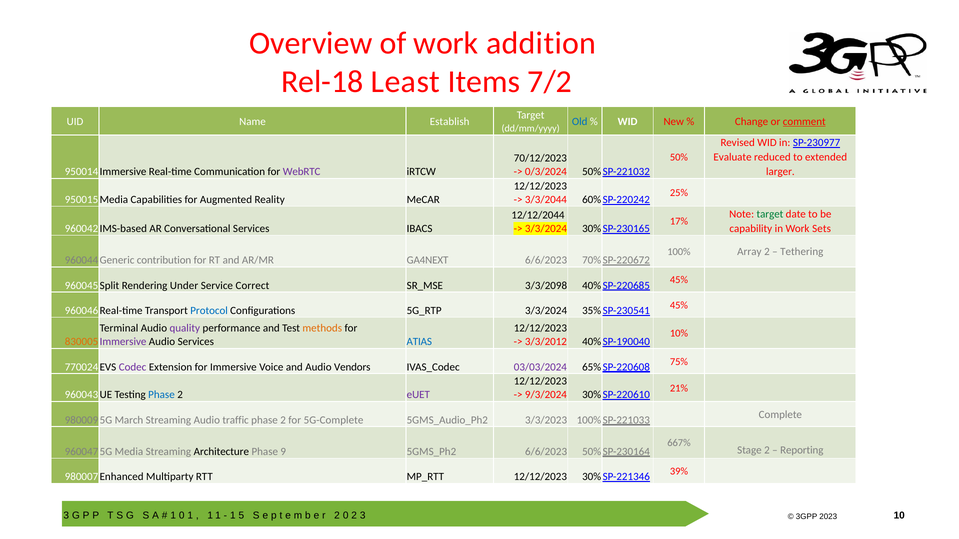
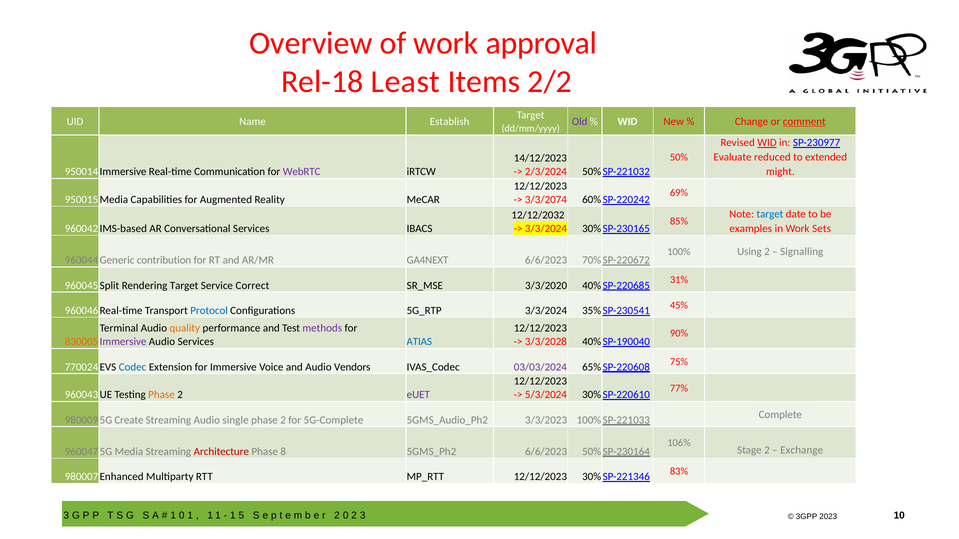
addition: addition -> approval
7/2: 7/2 -> 2/2
Old colour: blue -> purple
WID at (767, 143) underline: none -> present
70/12/2023: 70/12/2023 -> 14/12/2023
0/3/2024: 0/3/2024 -> 2/3/2024
larger: larger -> might
25%: 25% -> 69%
3/3/2044: 3/3/2044 -> 3/3/2074
target at (770, 214) colour: green -> blue
12/12/2044: 12/12/2044 -> 12/12/2032
17%: 17% -> 85%
capability: capability -> examples
Array: Array -> Using
Tethering: Tethering -> Signalling
Rendering Under: Under -> Target
3/3/2098: 3/3/2098 -> 3/3/2020
45% at (679, 280): 45% -> 31%
quality colour: purple -> orange
methods colour: orange -> purple
10%: 10% -> 90%
3/3/2012: 3/3/2012 -> 3/3/2028
Codec colour: purple -> blue
21%: 21% -> 77%
Phase at (161, 395) colour: blue -> orange
9/3/2024: 9/3/2024 -> 5/3/2024
March: March -> Create
traffic: traffic -> single
667%: 667% -> 106%
Reporting: Reporting -> Exchange
Architecture colour: black -> red
9: 9 -> 8
39%: 39% -> 83%
